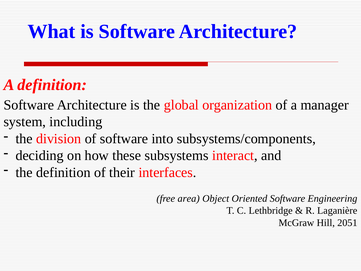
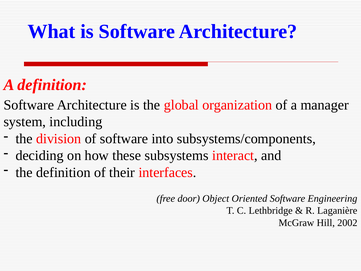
area: area -> door
2051: 2051 -> 2002
